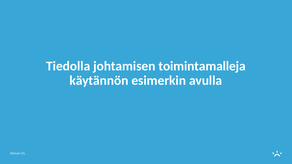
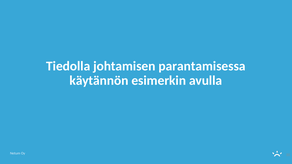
toimintamalleja: toimintamalleja -> parantamisessa
